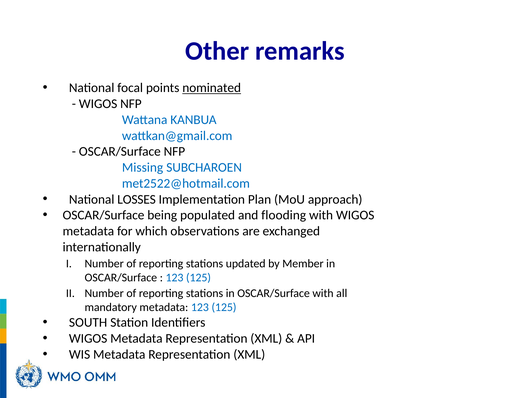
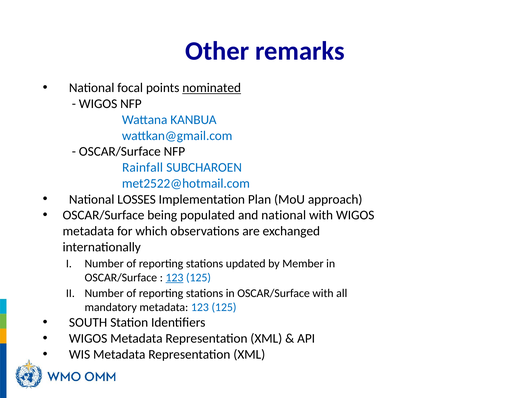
Missing: Missing -> Rainfall
and flooding: flooding -> national
123 at (175, 277) underline: none -> present
